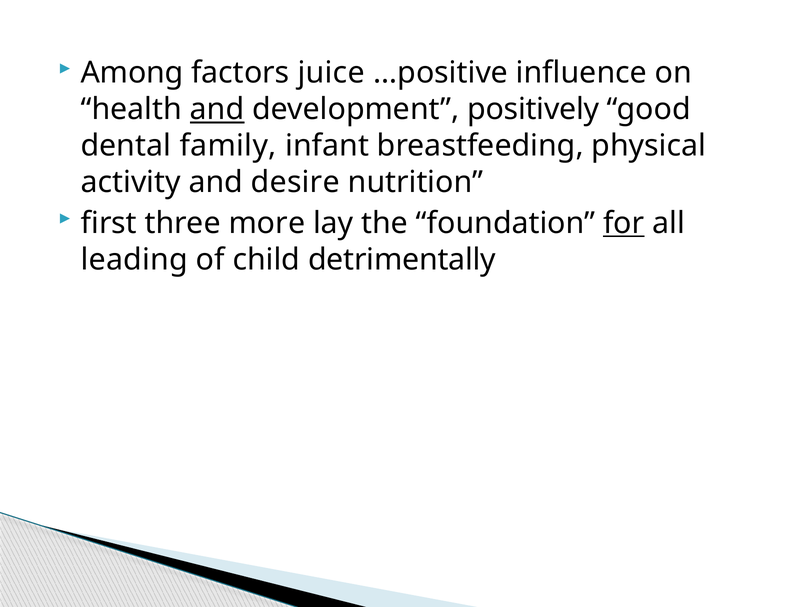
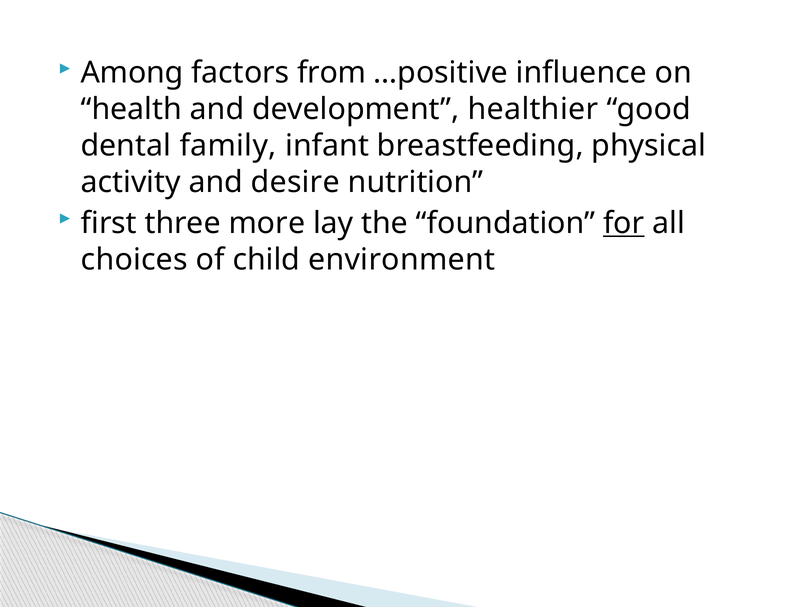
juice: juice -> from
and at (217, 109) underline: present -> none
positively: positively -> healthier
leading: leading -> choices
detrimentally: detrimentally -> environment
